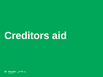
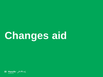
Creditors: Creditors -> Changes
